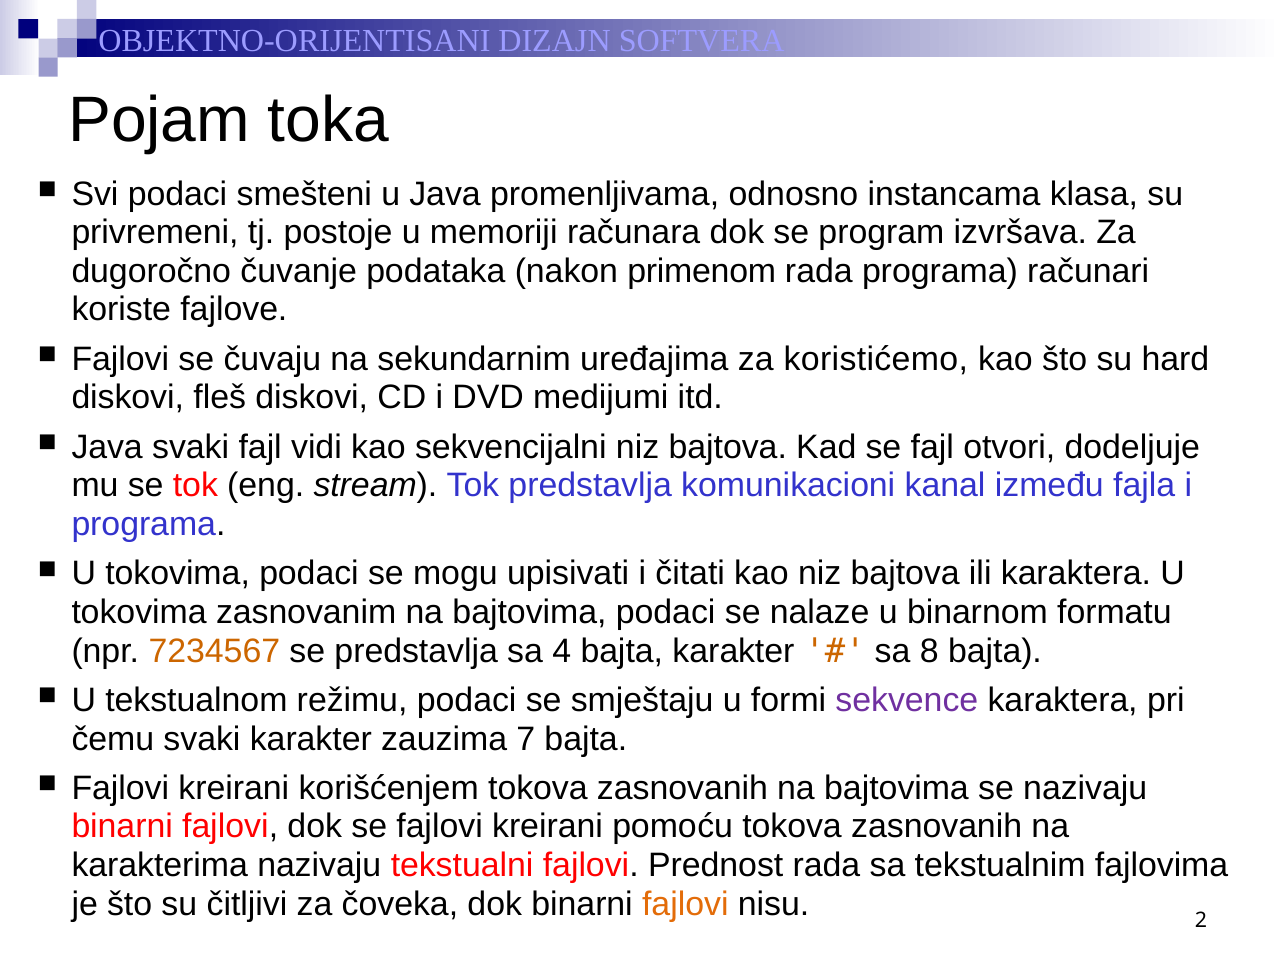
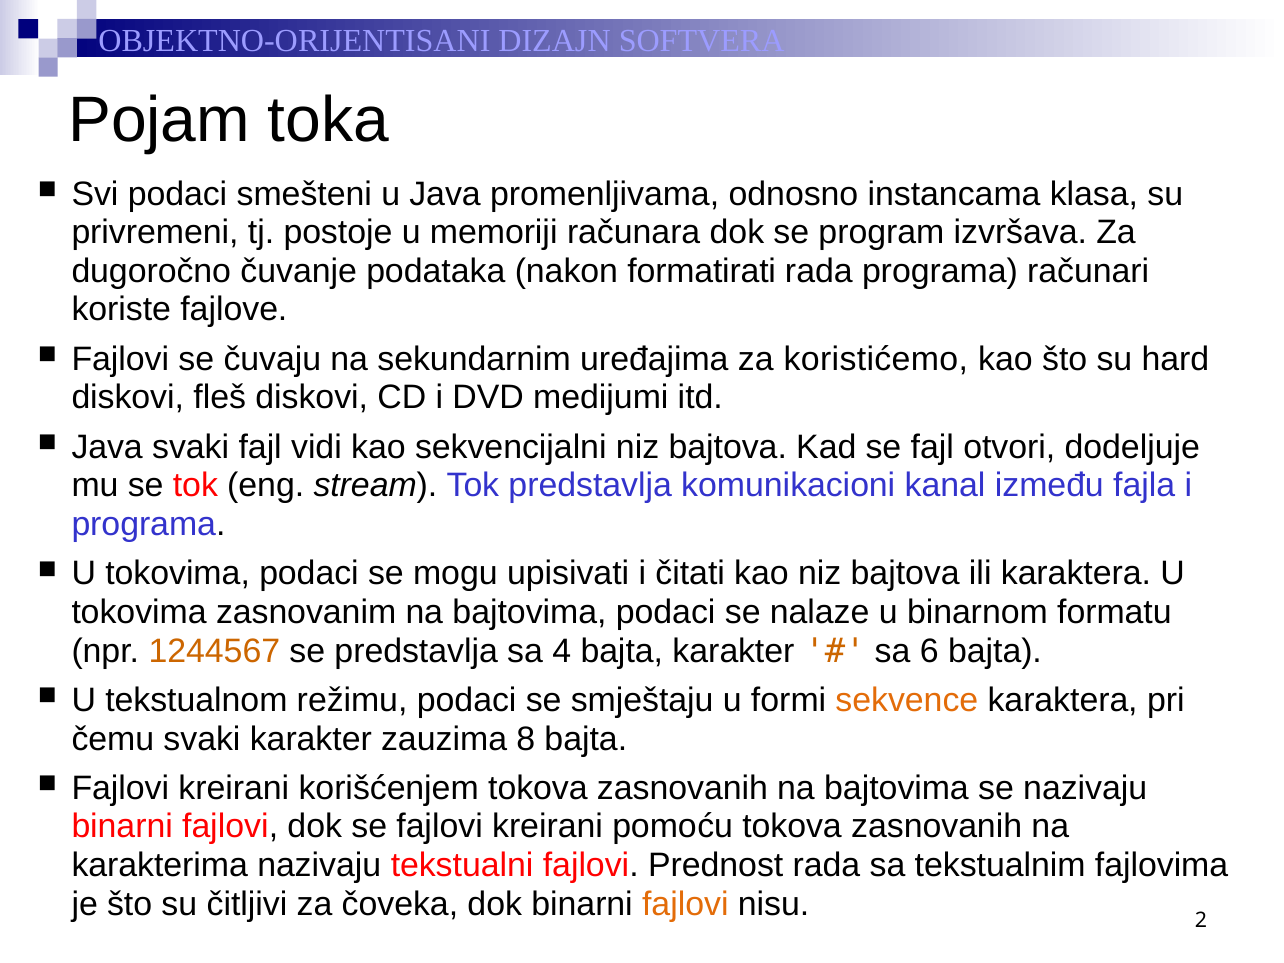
primenom: primenom -> formatirati
7234567: 7234567 -> 1244567
8: 8 -> 6
sekvence colour: purple -> orange
7: 7 -> 8
